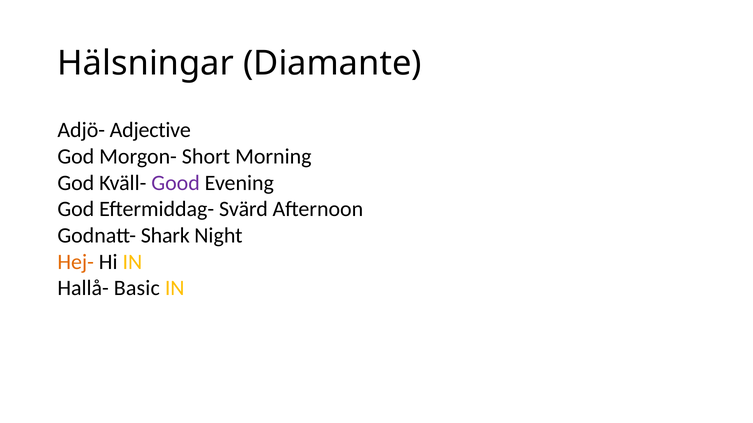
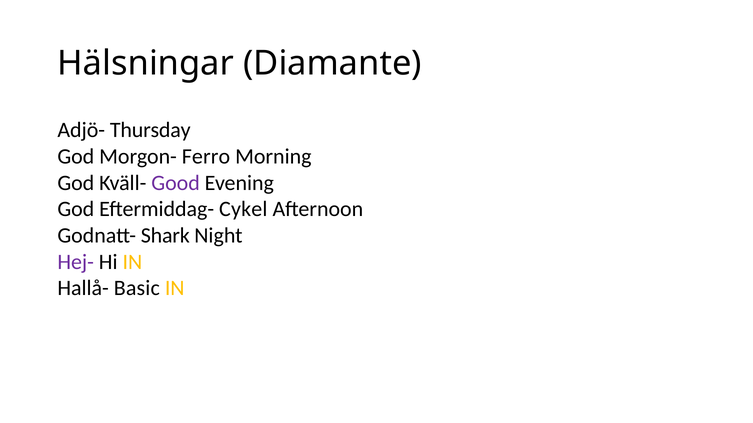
Adjective: Adjective -> Thursday
Short: Short -> Ferro
Svärd: Svärd -> Cykel
Hej- colour: orange -> purple
